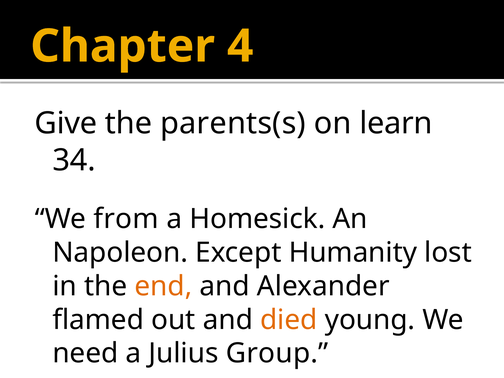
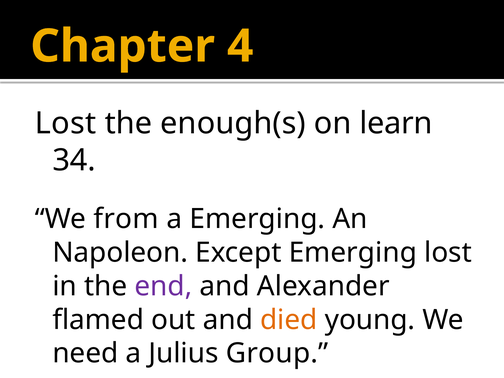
Give at (66, 123): Give -> Lost
parents(s: parents(s -> enough(s
a Homesick: Homesick -> Emerging
Except Humanity: Humanity -> Emerging
end colour: orange -> purple
